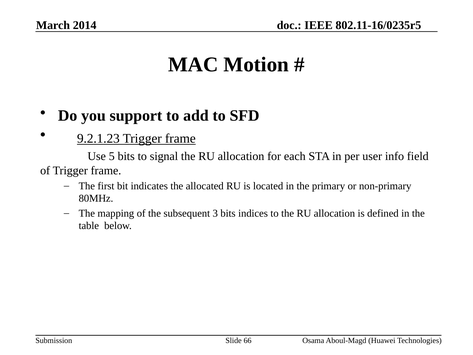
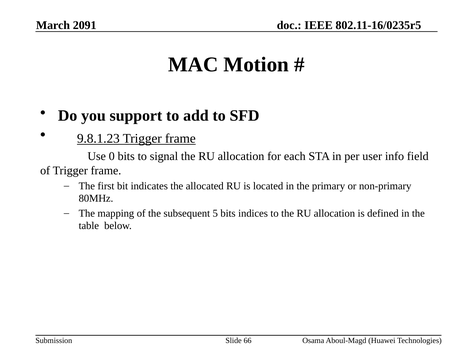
2014: 2014 -> 2091
9.2.1.23: 9.2.1.23 -> 9.8.1.23
5: 5 -> 0
3: 3 -> 5
